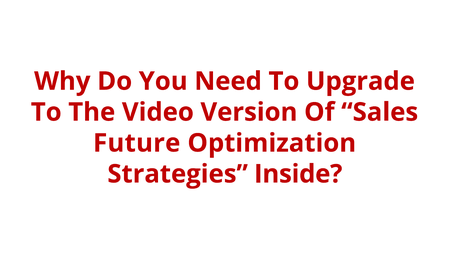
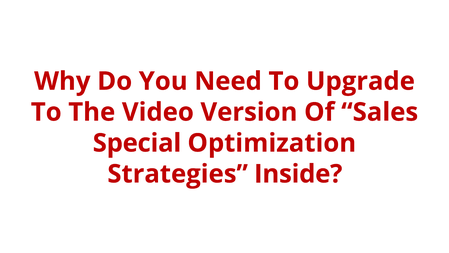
Future: Future -> Special
